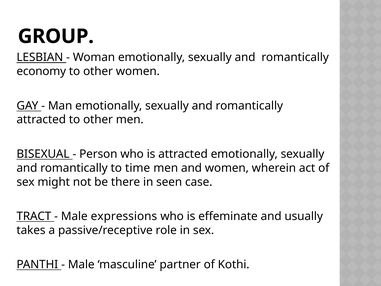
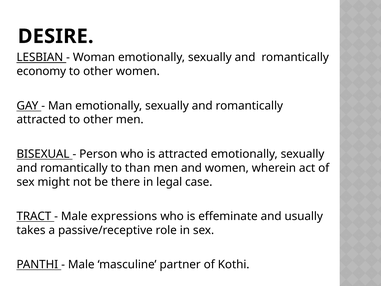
GROUP: GROUP -> DESIRE
time: time -> than
seen: seen -> legal
